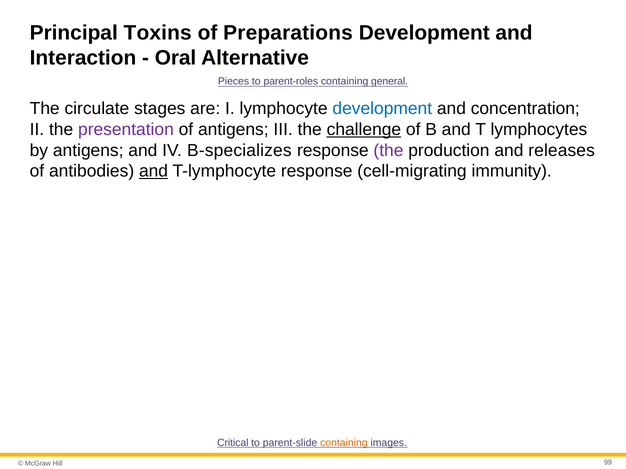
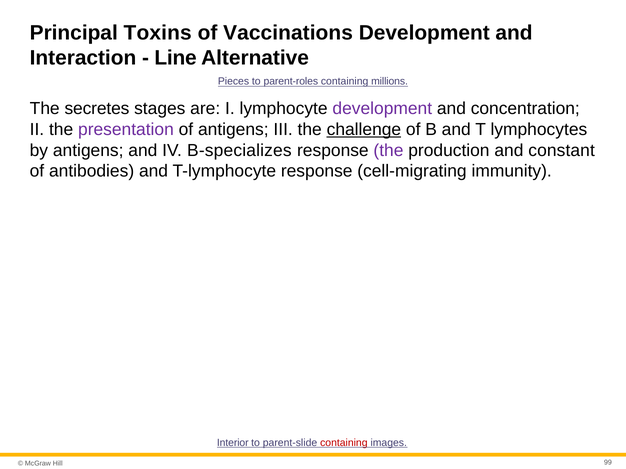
Preparations: Preparations -> Vaccinations
Oral: Oral -> Line
general: general -> millions
circulate: circulate -> secretes
development at (382, 109) colour: blue -> purple
releases: releases -> constant
and at (154, 171) underline: present -> none
Critical: Critical -> Interior
containing at (344, 443) colour: orange -> red
